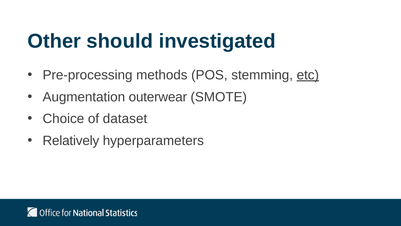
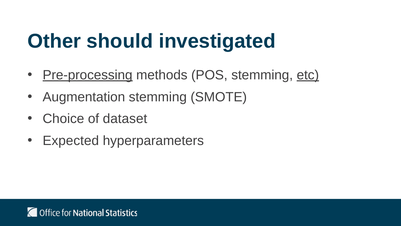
Pre-processing underline: none -> present
Augmentation outerwear: outerwear -> stemming
Relatively: Relatively -> Expected
